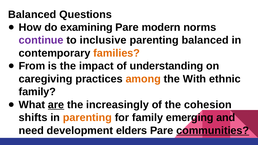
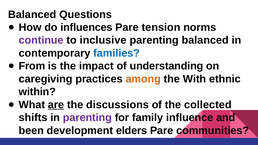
examining: examining -> influences
modern: modern -> tension
families colour: orange -> blue
family at (37, 92): family -> within
increasingly: increasingly -> discussions
cohesion: cohesion -> collected
parenting at (87, 118) colour: orange -> purple
emerging: emerging -> influence
need: need -> been
communities underline: present -> none
